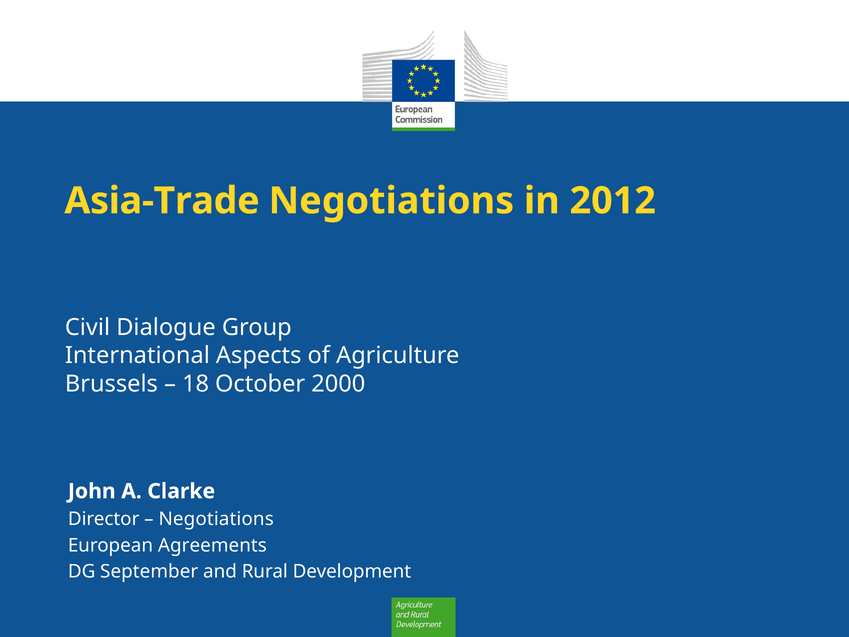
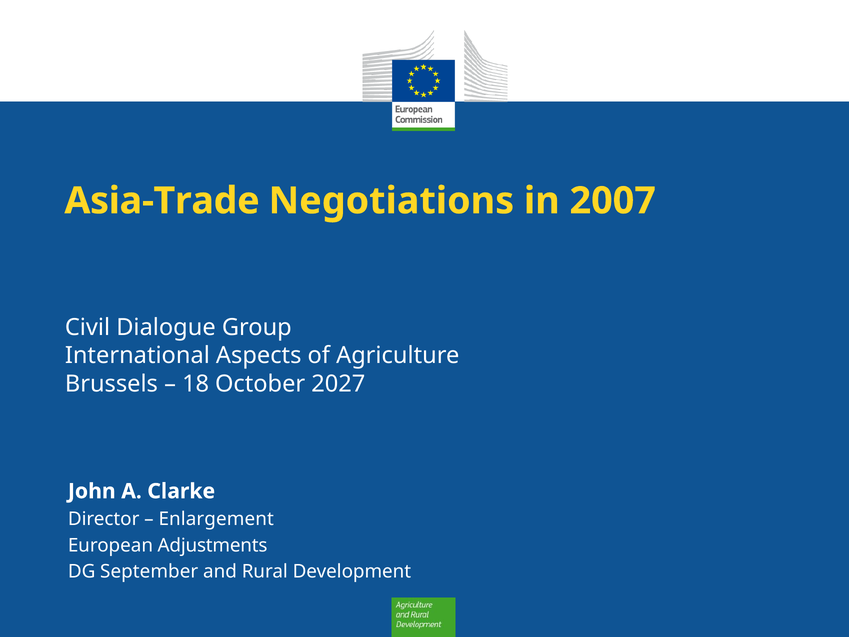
2012: 2012 -> 2007
2000: 2000 -> 2027
Negotiations at (216, 519): Negotiations -> Enlargement
Agreements: Agreements -> Adjustments
